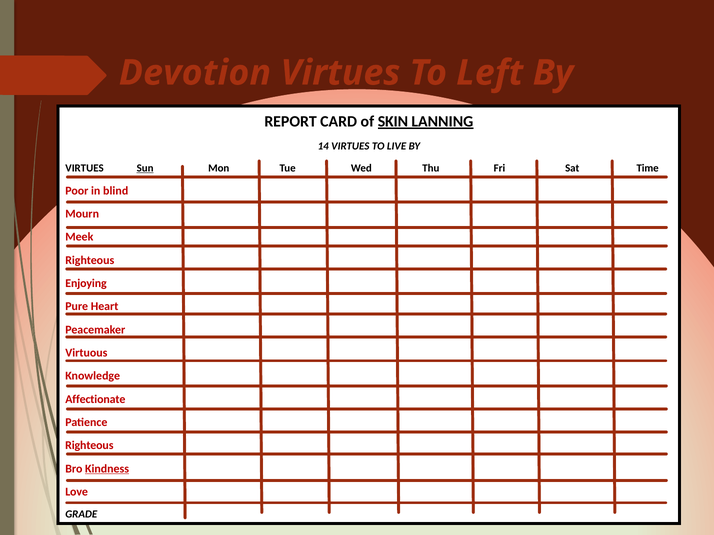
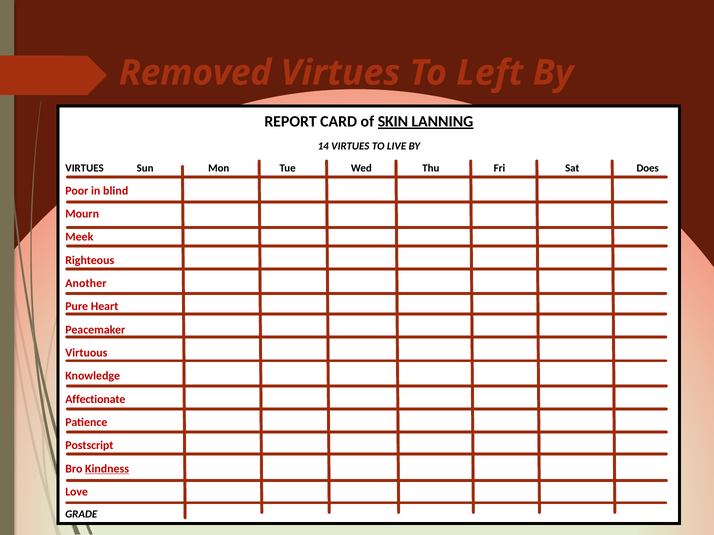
Devotion: Devotion -> Removed
Sun underline: present -> none
Time: Time -> Does
Enjoying: Enjoying -> Another
Righteous at (89, 446): Righteous -> Postscript
